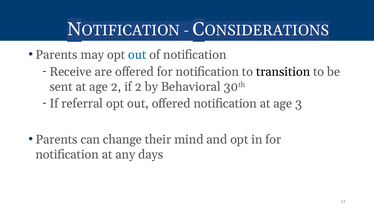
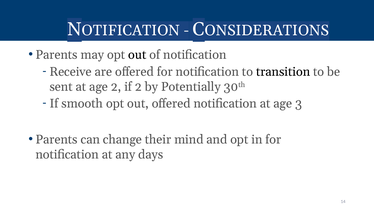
out at (137, 55) colour: blue -> black
Behavioral: Behavioral -> Potentially
referral: referral -> smooth
